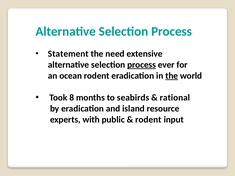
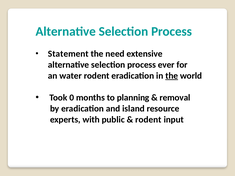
process at (142, 65) underline: present -> none
ocean: ocean -> water
8: 8 -> 0
seabirds: seabirds -> planning
rational: rational -> removal
